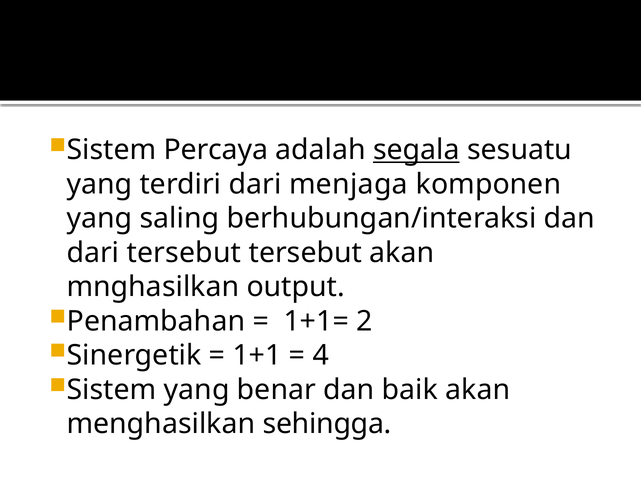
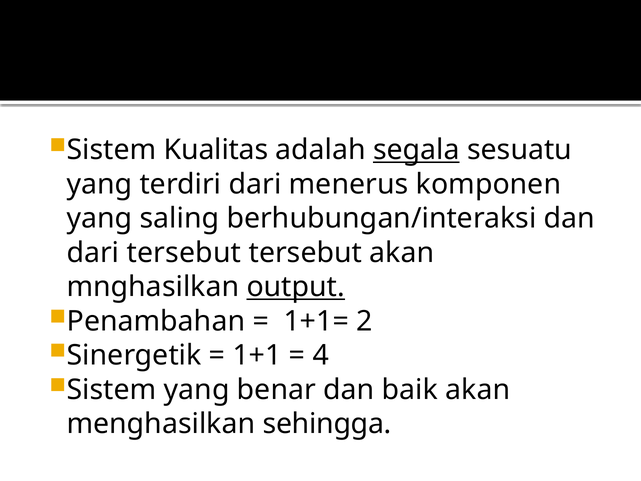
Percaya: Percaya -> Kualitas
menjaga: menjaga -> menerus
output underline: none -> present
